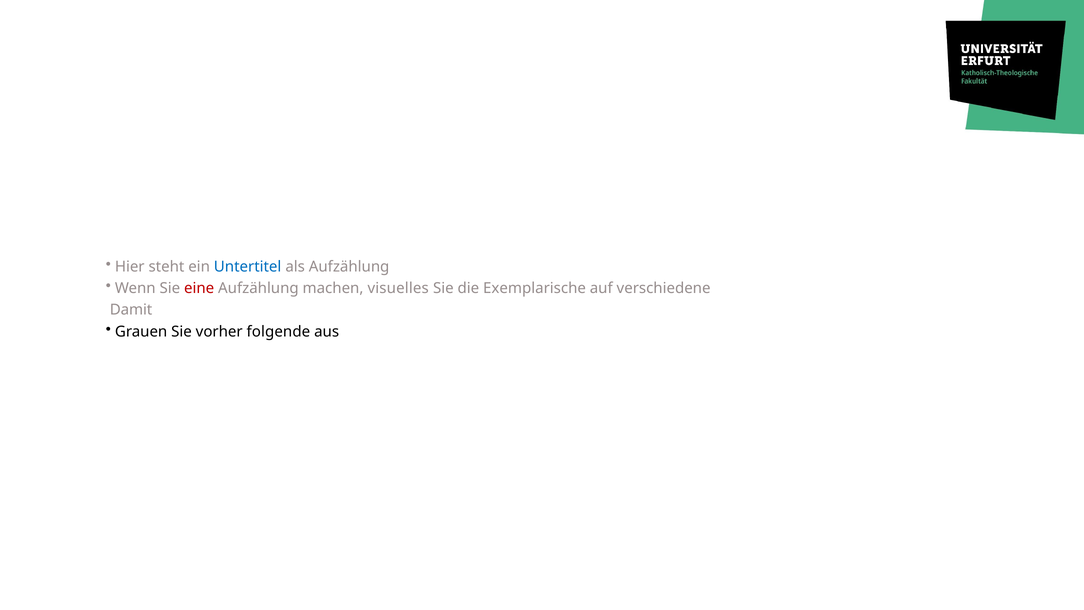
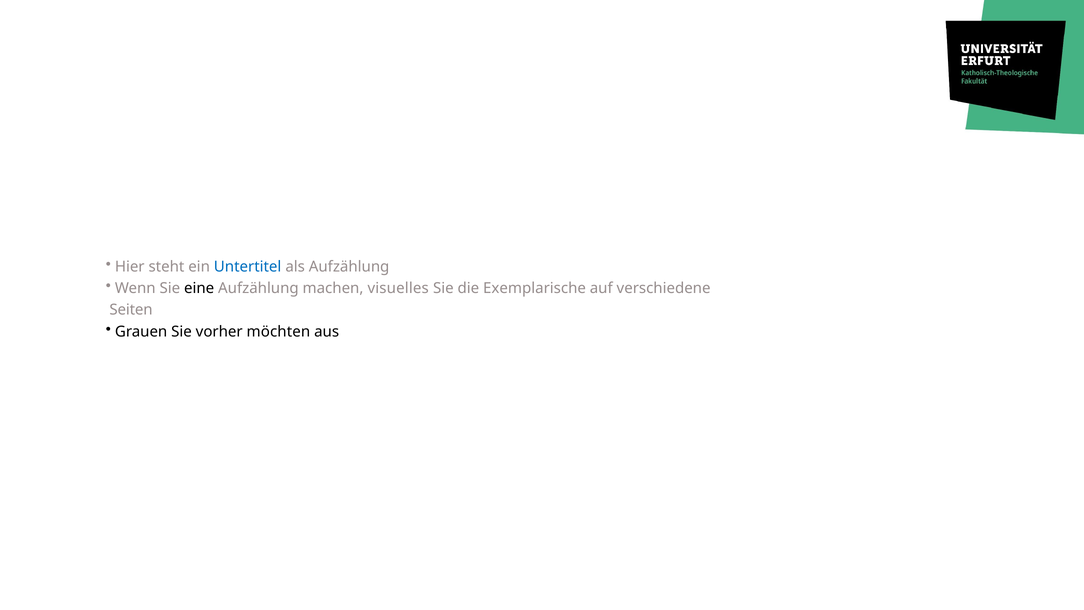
eine colour: red -> black
Damit: Damit -> Seiten
folgende: folgende -> möchten
